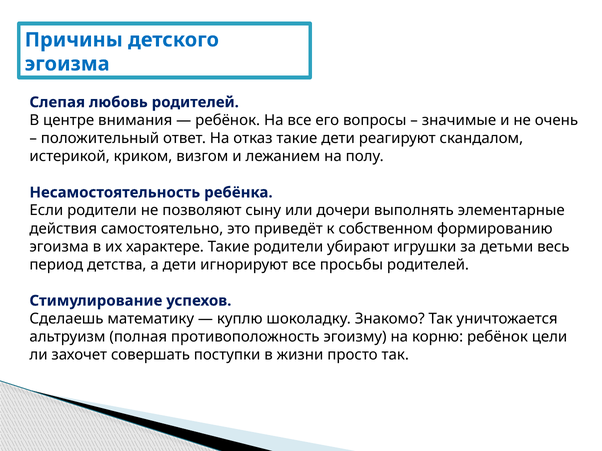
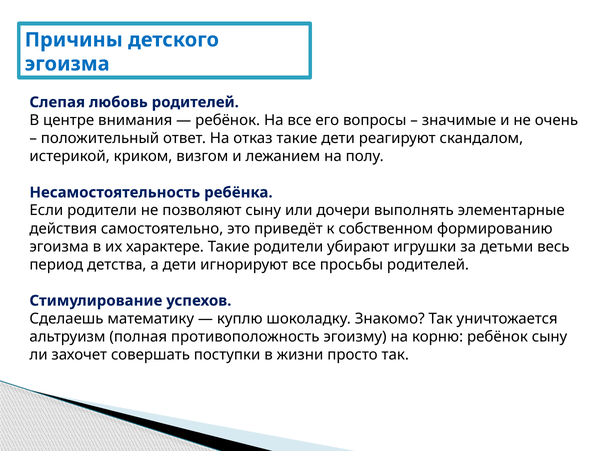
ребёнок цели: цели -> сыну
